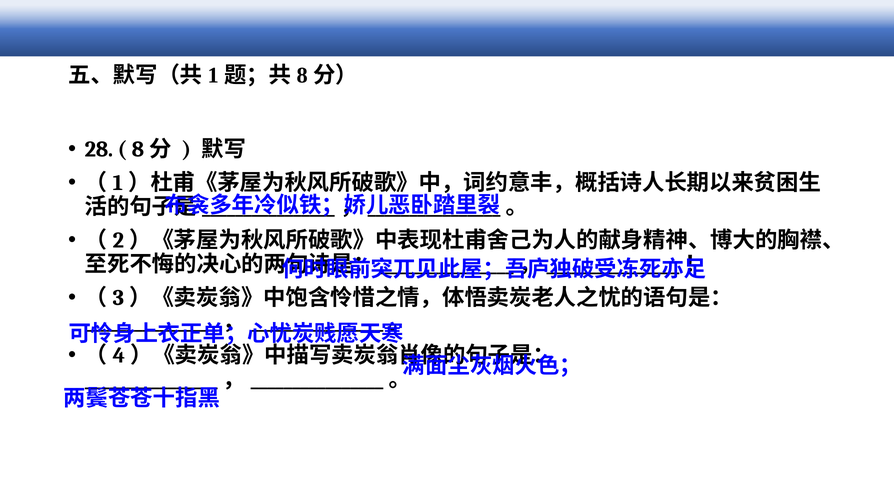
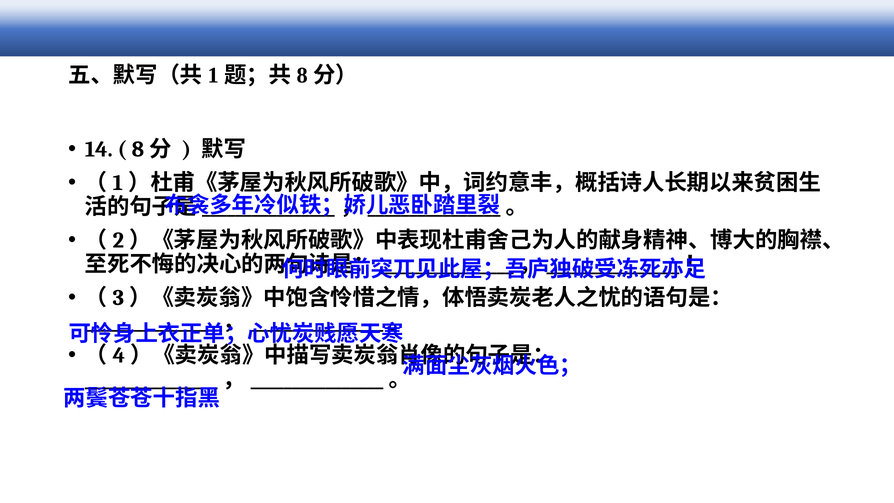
28: 28 -> 14
